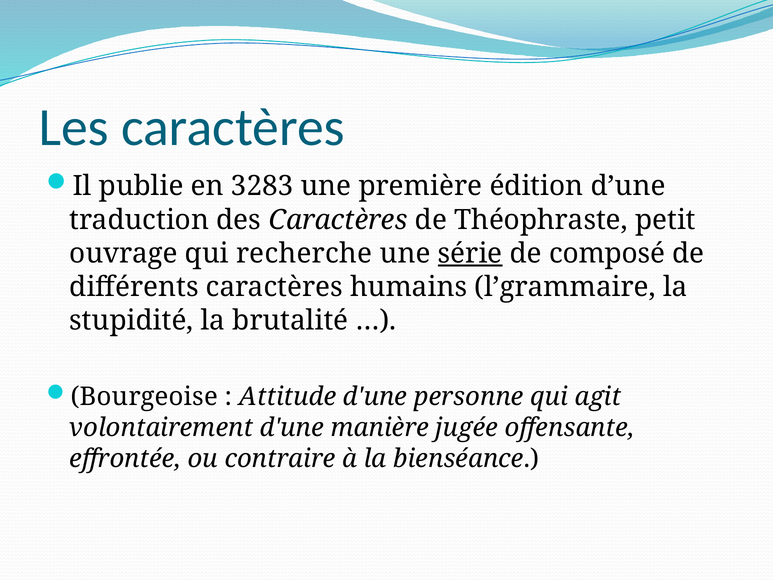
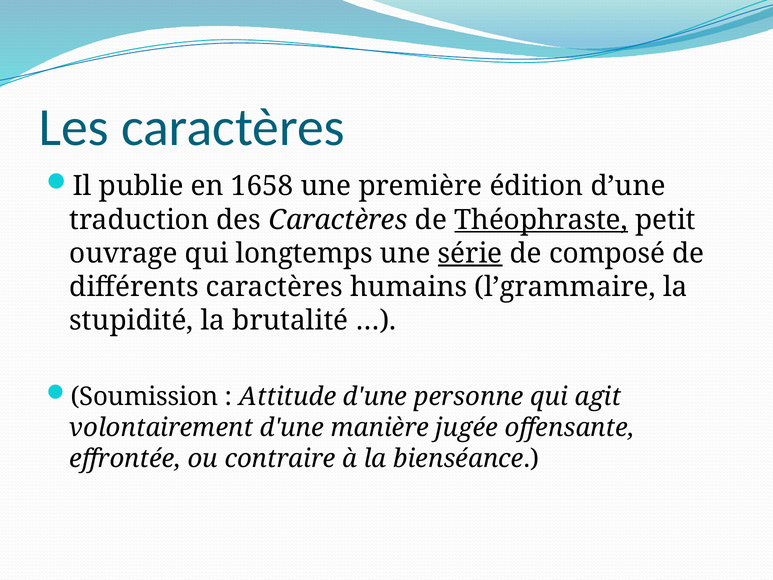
3283: 3283 -> 1658
Théophraste underline: none -> present
recherche: recherche -> longtemps
Bourgeoise: Bourgeoise -> Soumission
